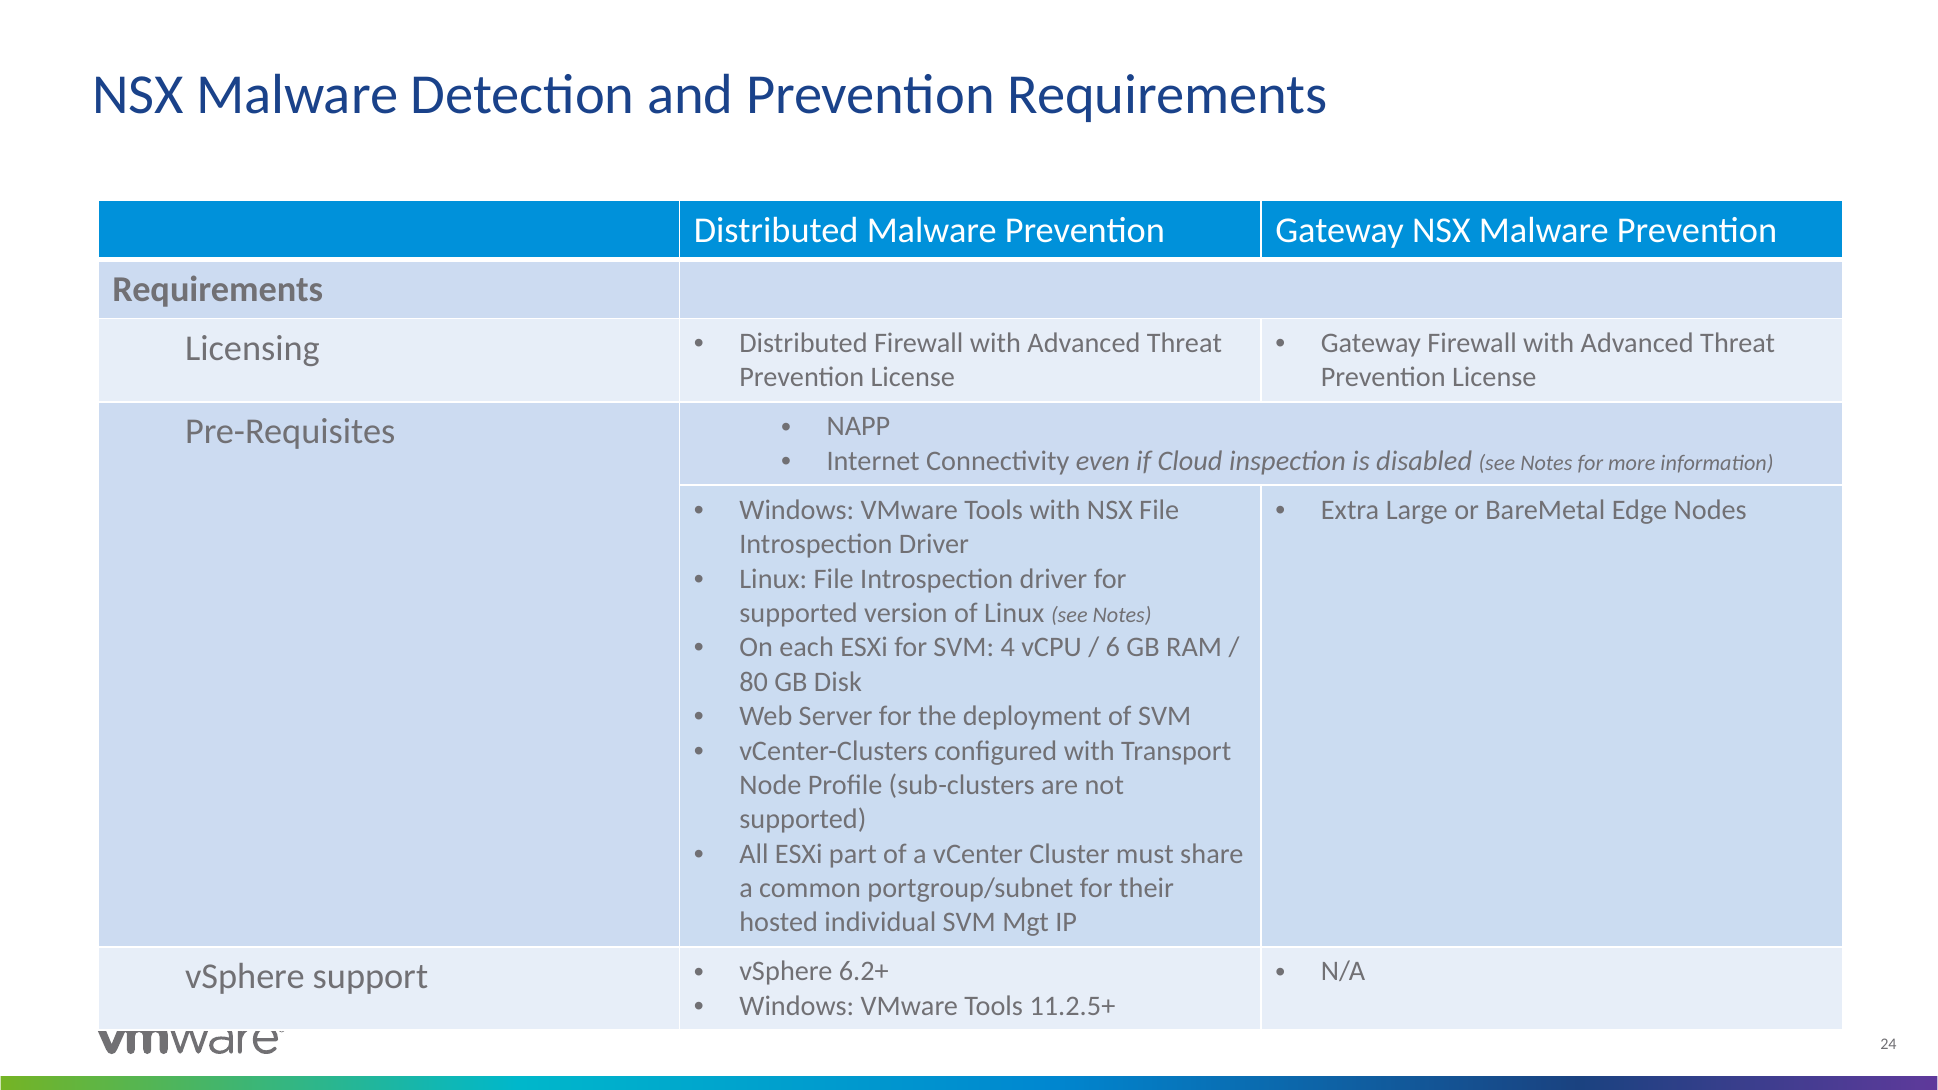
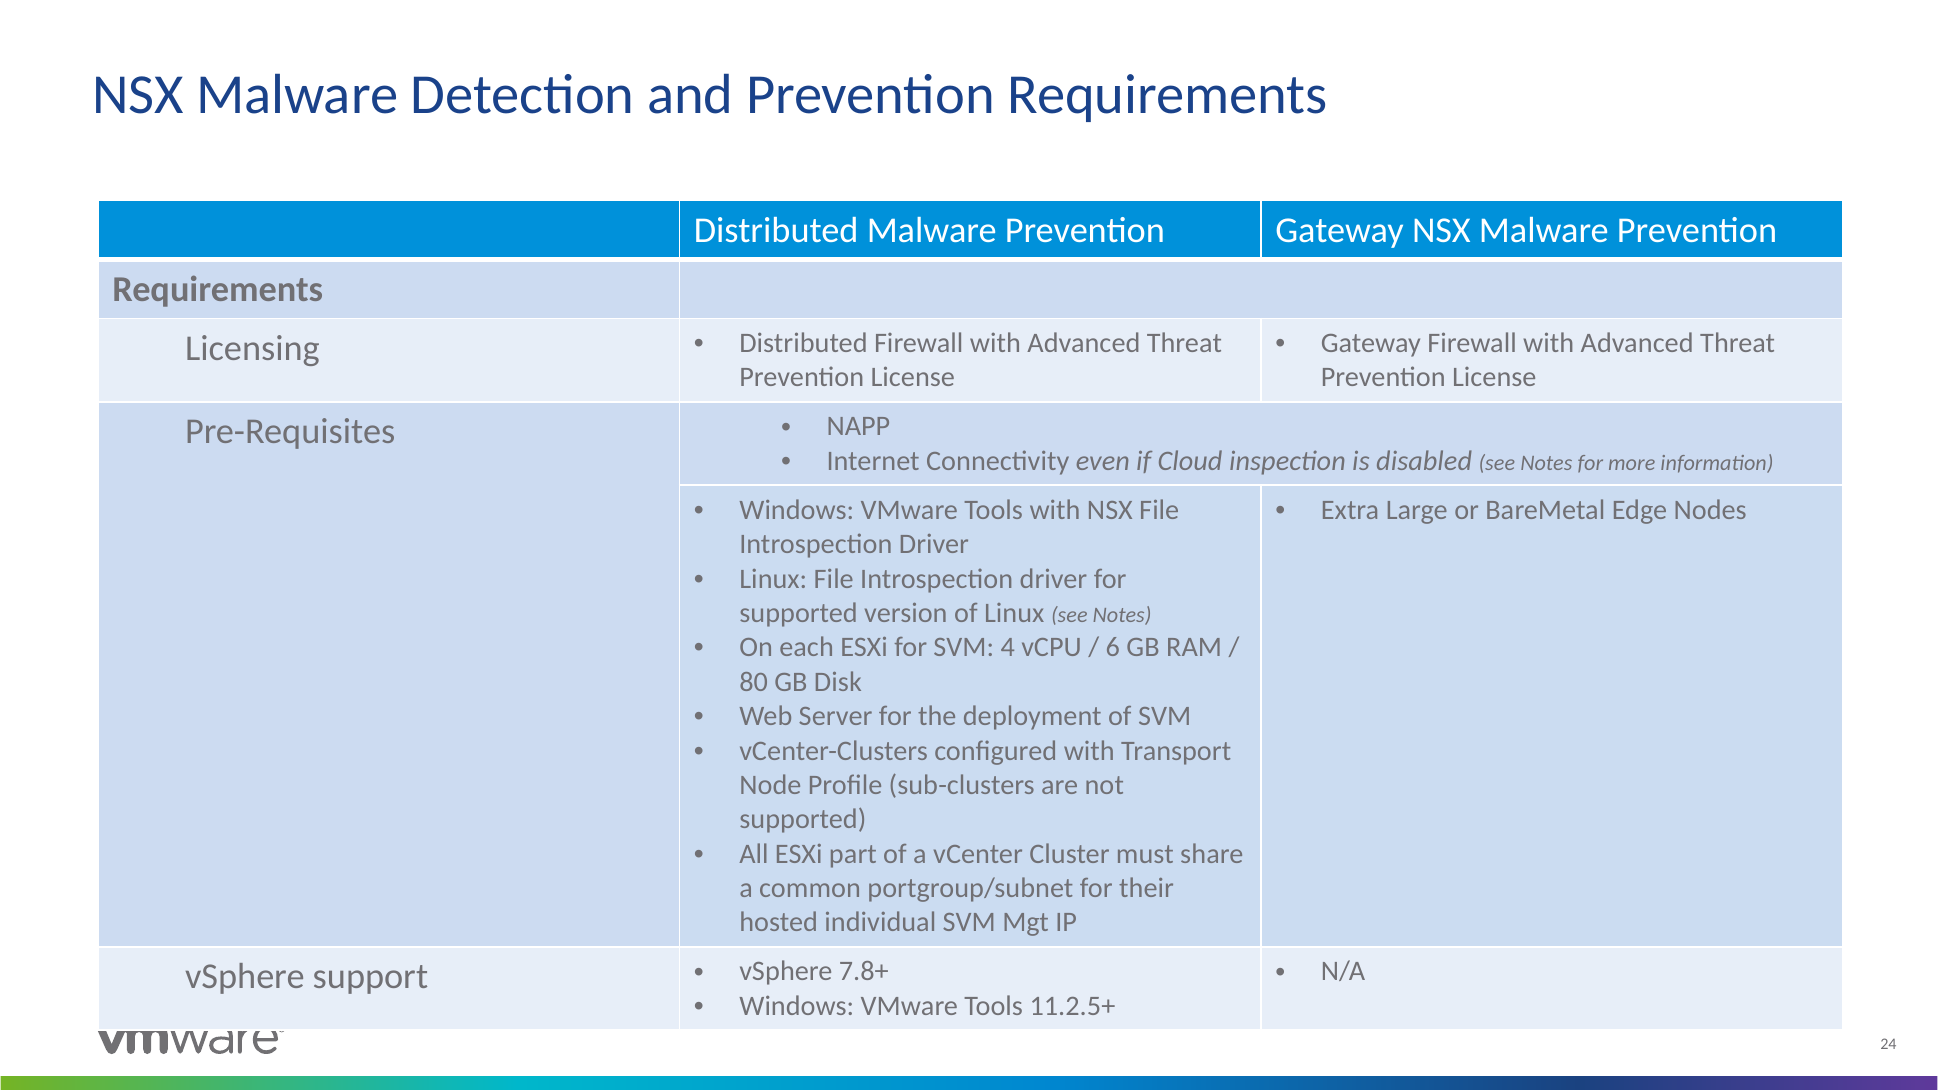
6.2+: 6.2+ -> 7.8+
